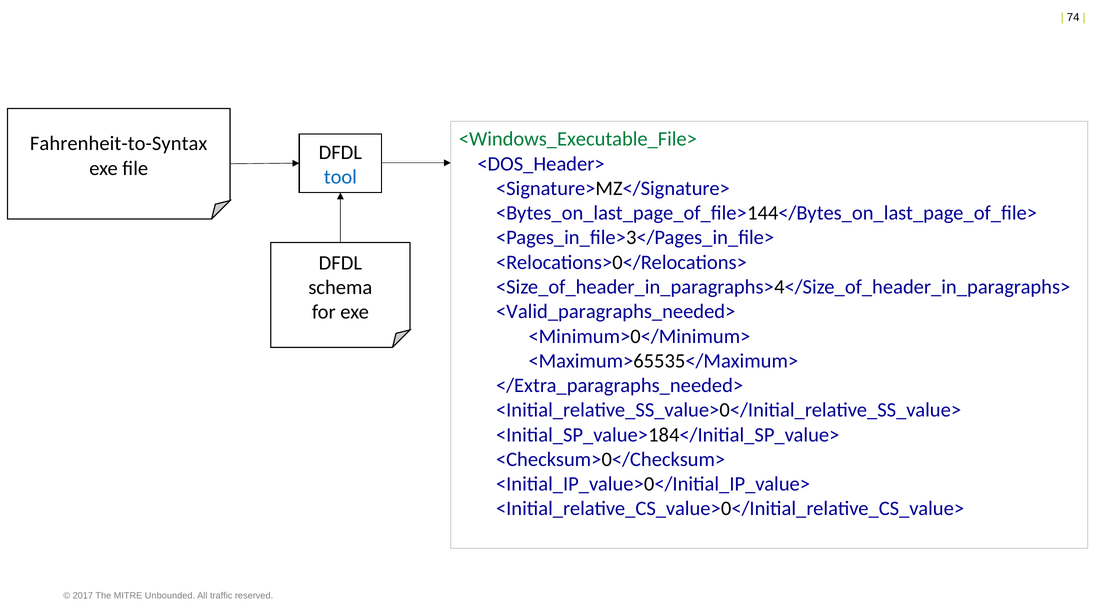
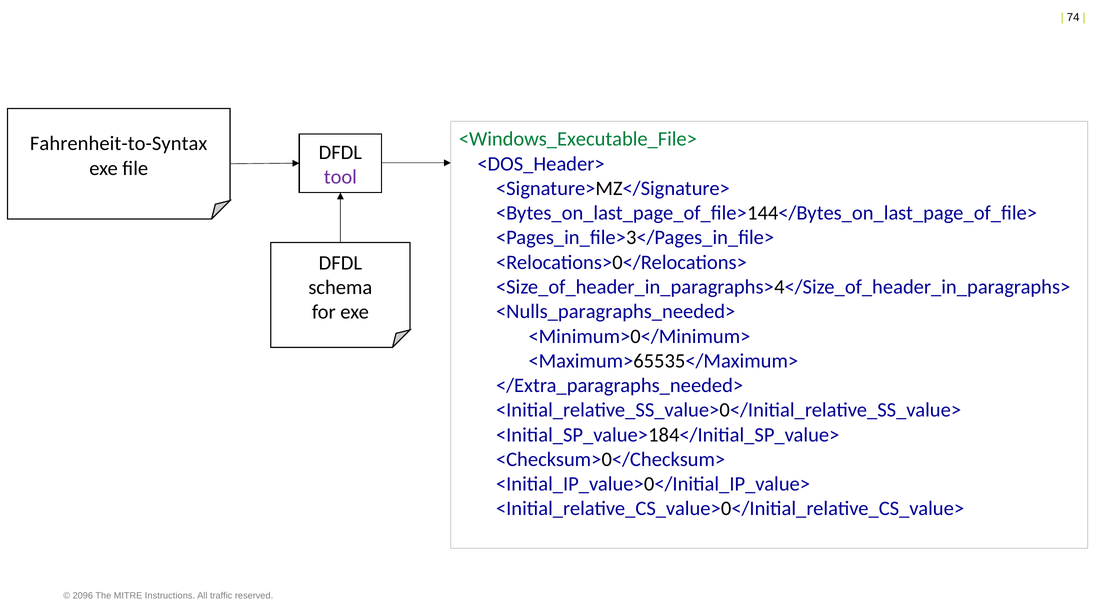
tool colour: blue -> purple
<Valid_paragraphs_needed>: <Valid_paragraphs_needed> -> <Nulls_paragraphs_needed>
2017: 2017 -> 2096
Unbounded: Unbounded -> Instructions
